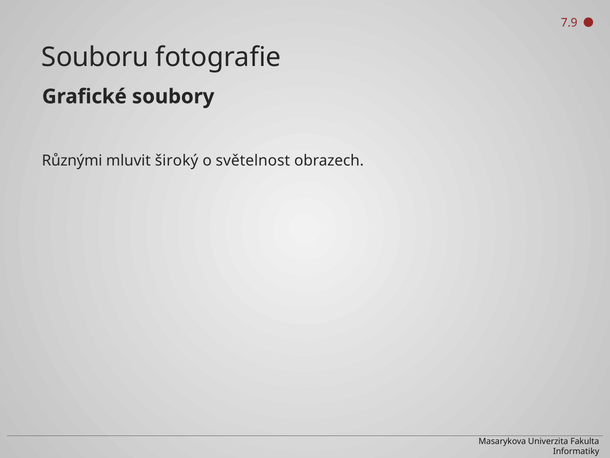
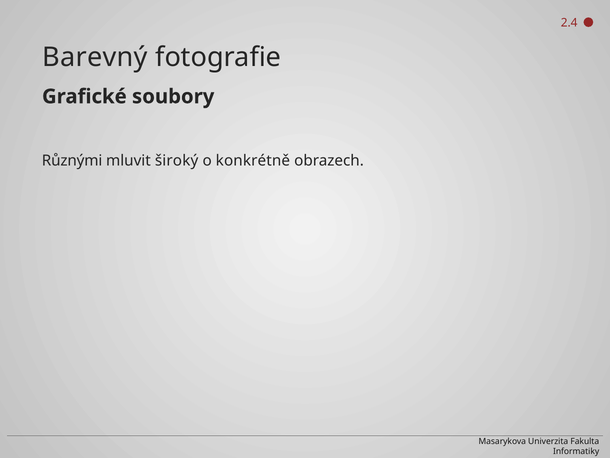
7.9: 7.9 -> 2.4
Souboru: Souboru -> Barevný
světelnost: světelnost -> konkrétně
